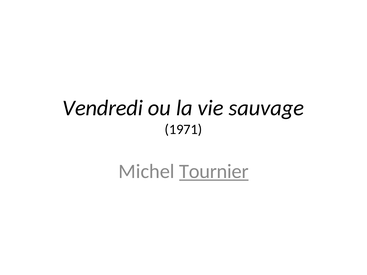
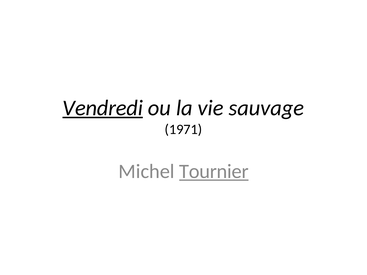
Vendredi underline: none -> present
